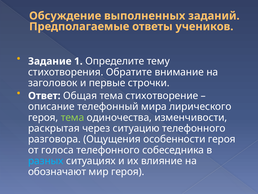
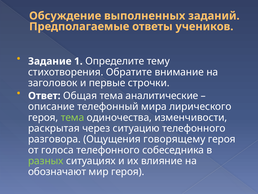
стихотворение: стихотворение -> аналитические
особенности: особенности -> говорящему
разных colour: light blue -> light green
